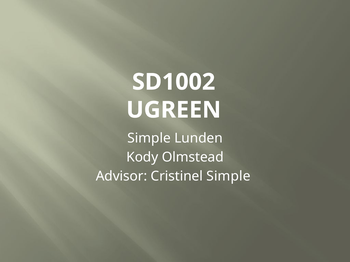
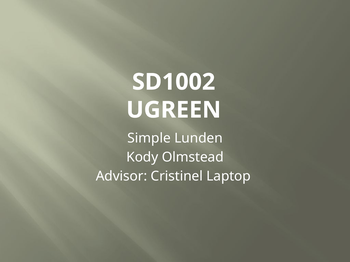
Cristinel Simple: Simple -> Laptop
